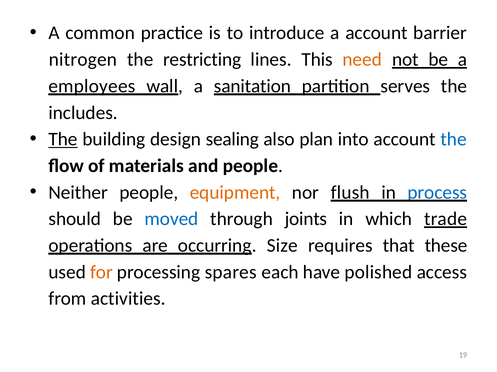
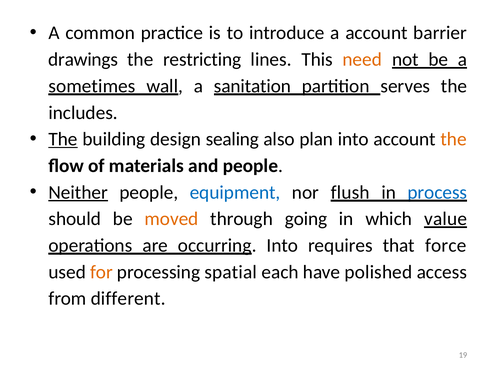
nitrogen: nitrogen -> drawings
employees: employees -> sometimes
the at (454, 139) colour: blue -> orange
Neither underline: none -> present
equipment colour: orange -> blue
moved colour: blue -> orange
joints: joints -> going
trade: trade -> value
occurring Size: Size -> Into
these: these -> force
spares: spares -> spatial
activities: activities -> different
